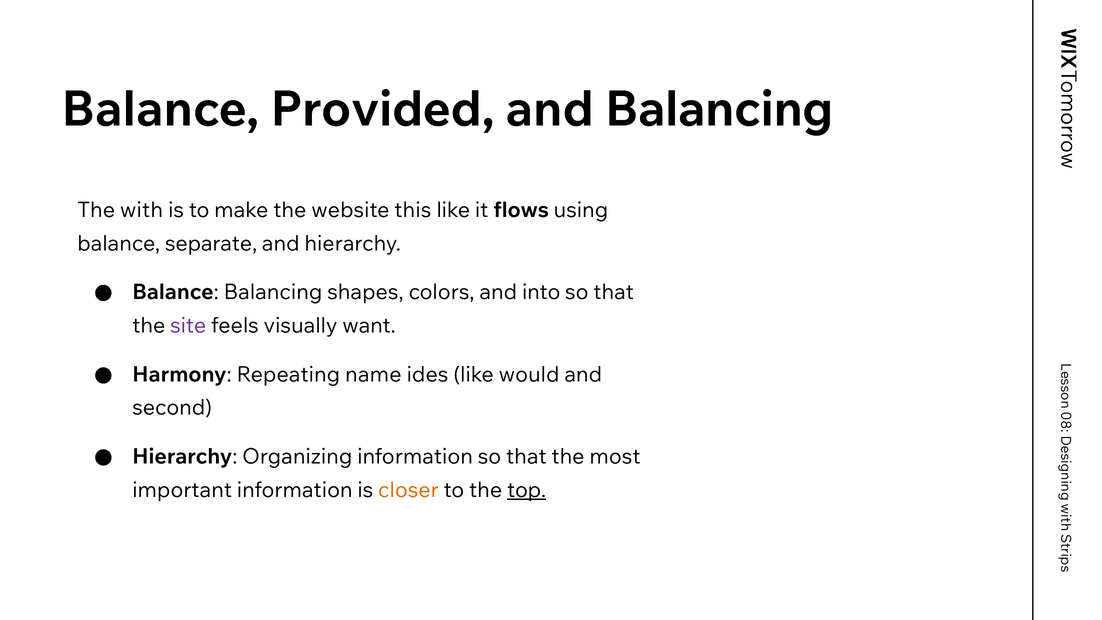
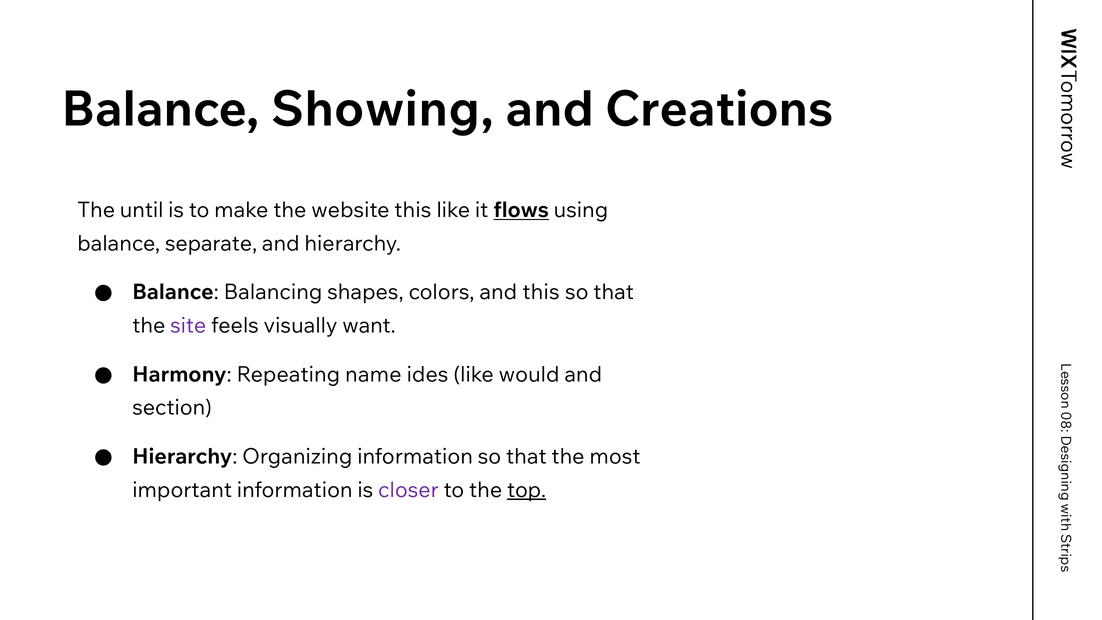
Provided: Provided -> Showing
and Balancing: Balancing -> Creations
with: with -> until
flows underline: none -> present
and into: into -> this
second: second -> section
closer colour: orange -> purple
